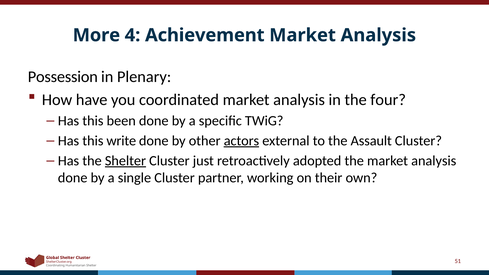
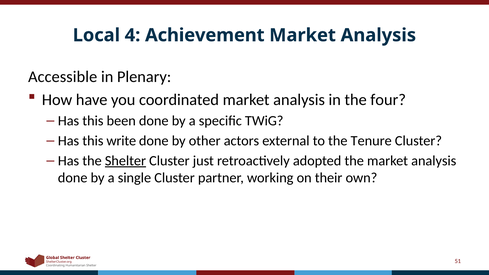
More: More -> Local
Possession: Possession -> Accessible
actors underline: present -> none
Assault: Assault -> Tenure
